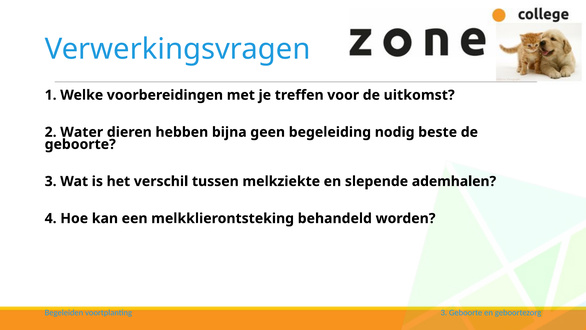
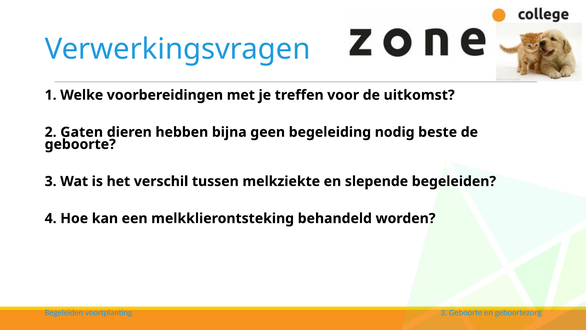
Water: Water -> Gaten
slepende ademhalen: ademhalen -> begeleiden
